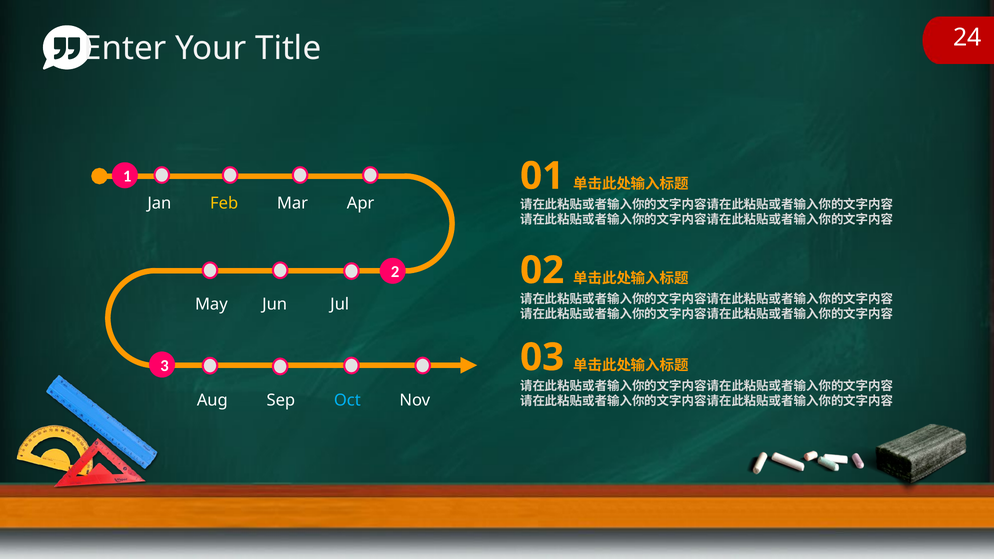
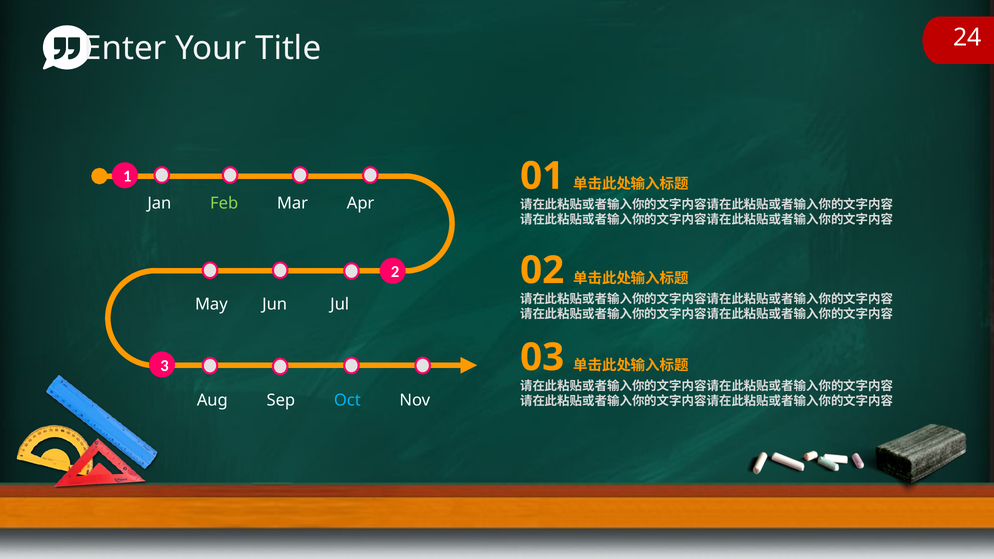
Feb colour: yellow -> light green
